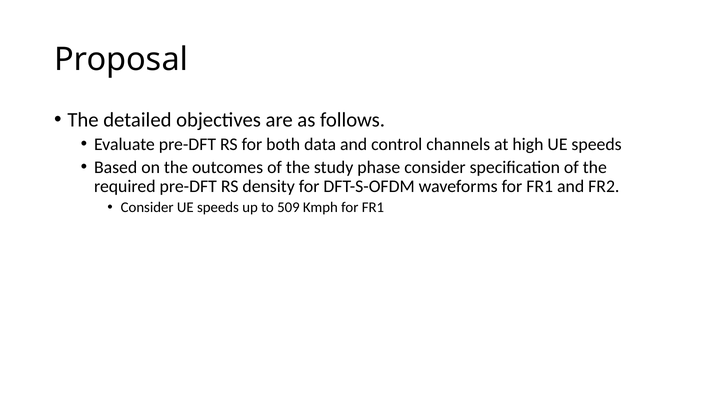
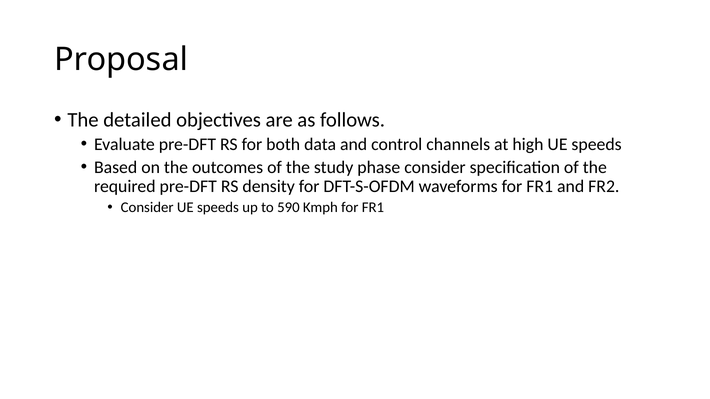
509: 509 -> 590
